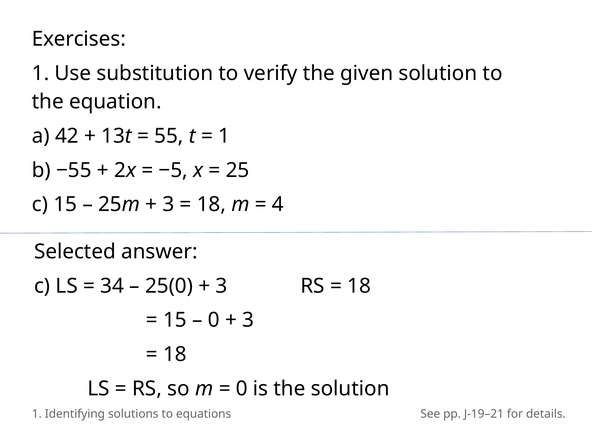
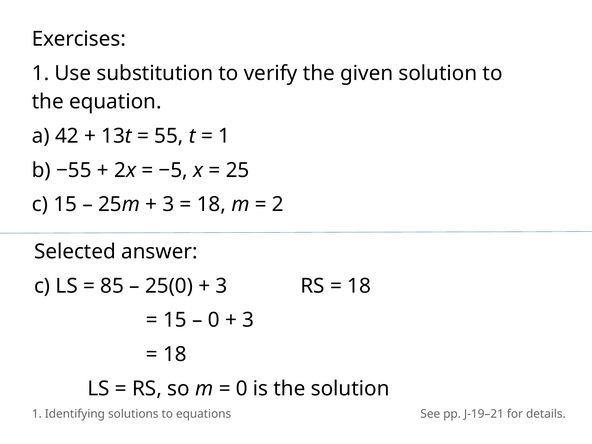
4: 4 -> 2
34: 34 -> 85
